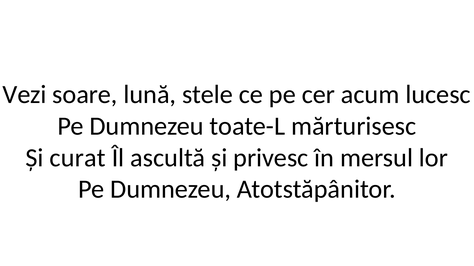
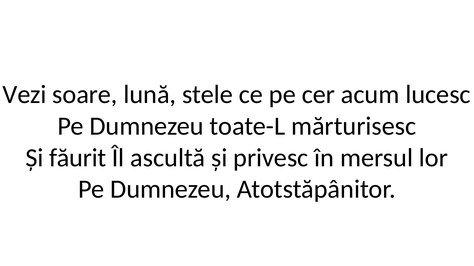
curat: curat -> făurit
